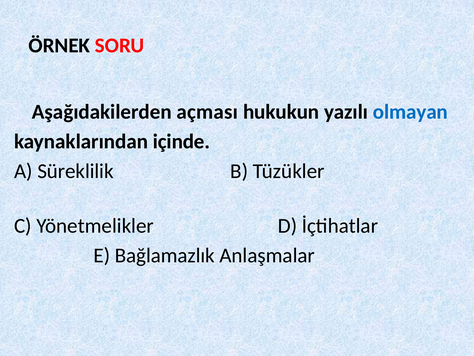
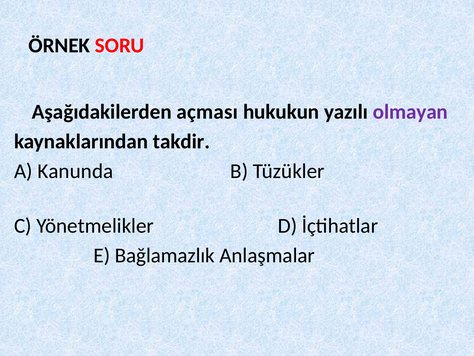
olmayan colour: blue -> purple
içinde: içinde -> takdir
Süreklilik: Süreklilik -> Kanunda
